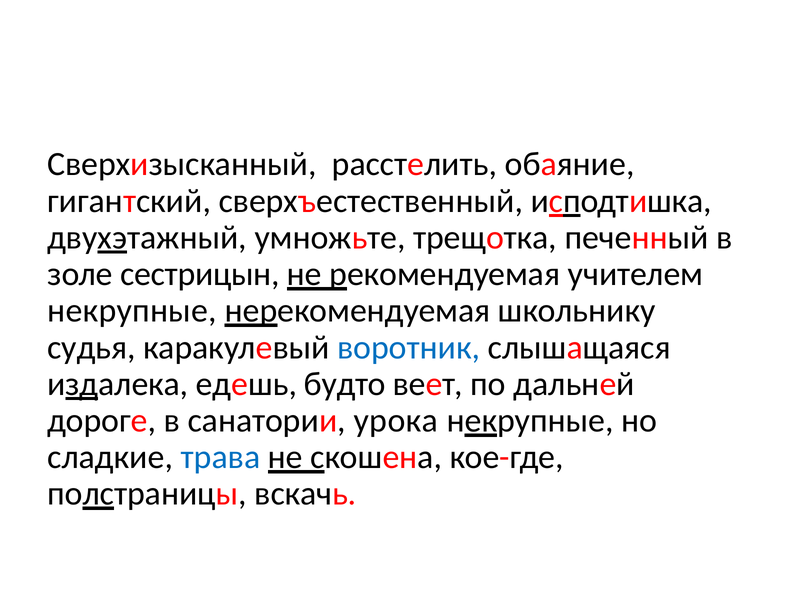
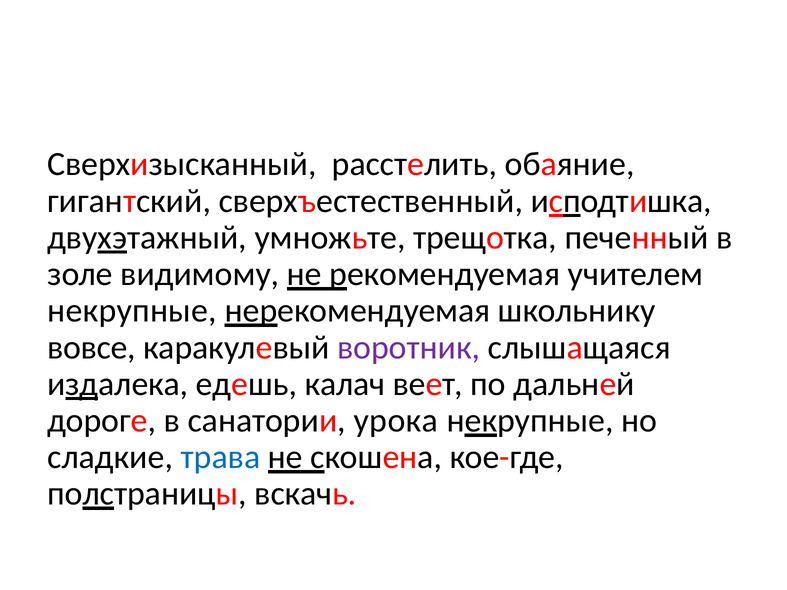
сестрицын: сестрицын -> видимому
судья: судья -> вовсе
воротник colour: blue -> purple
будто: будто -> калач
